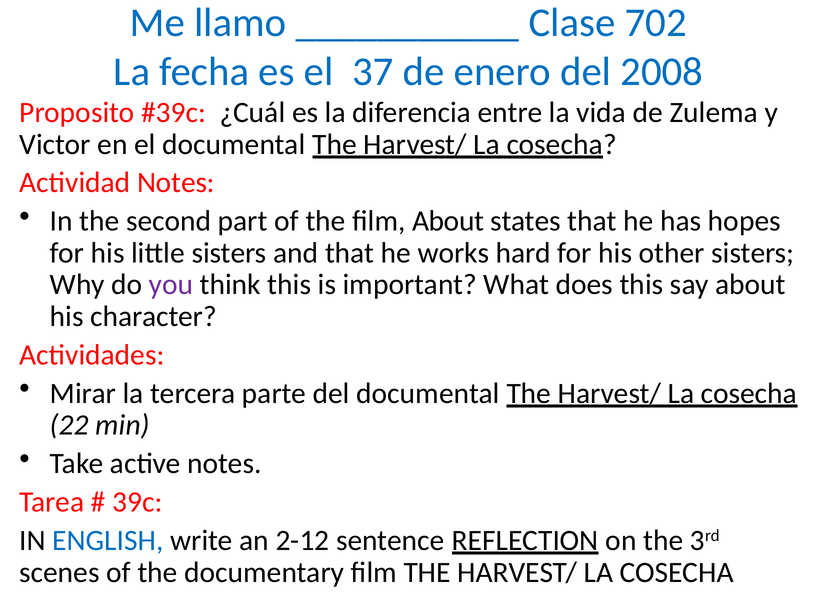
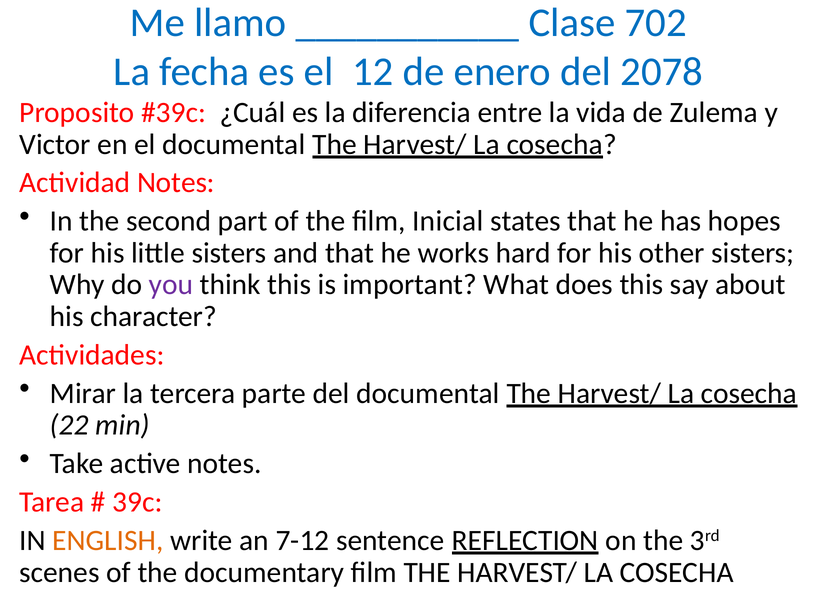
37: 37 -> 12
2008: 2008 -> 2078
film About: About -> Inicial
ENGLISH colour: blue -> orange
2-12: 2-12 -> 7-12
